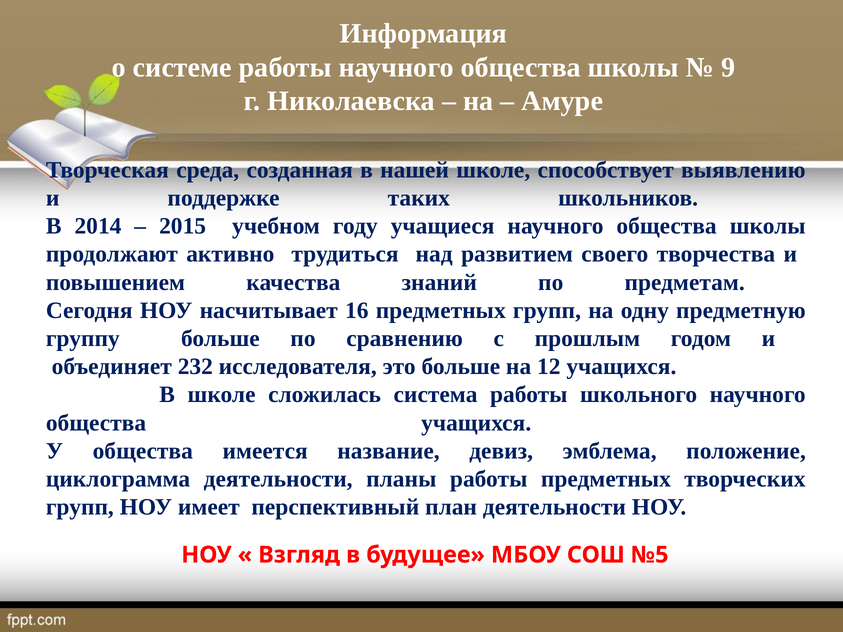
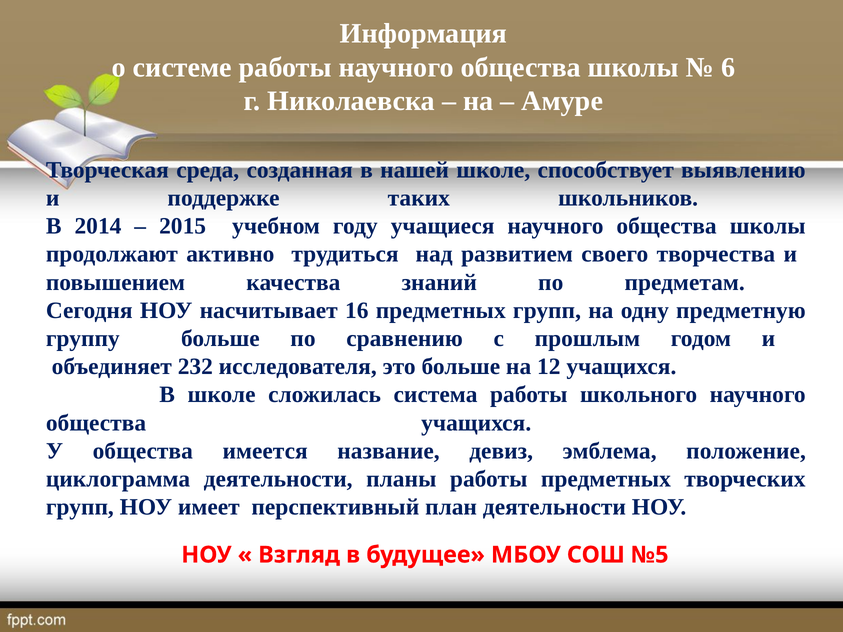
9: 9 -> 6
